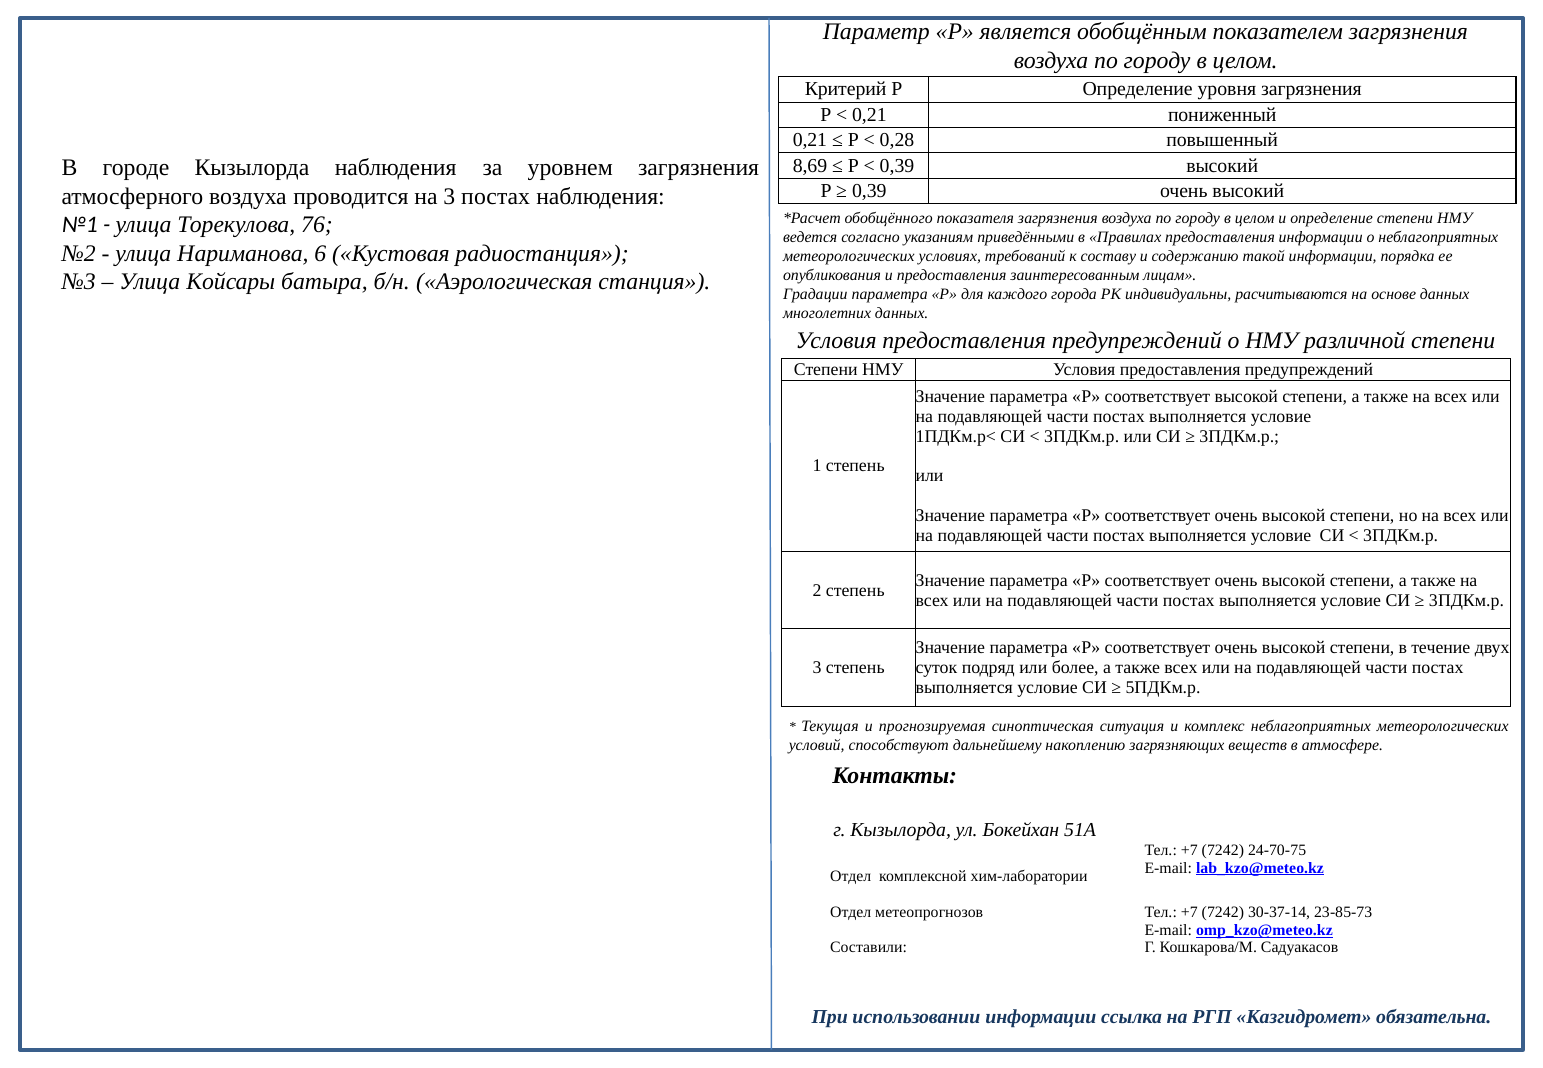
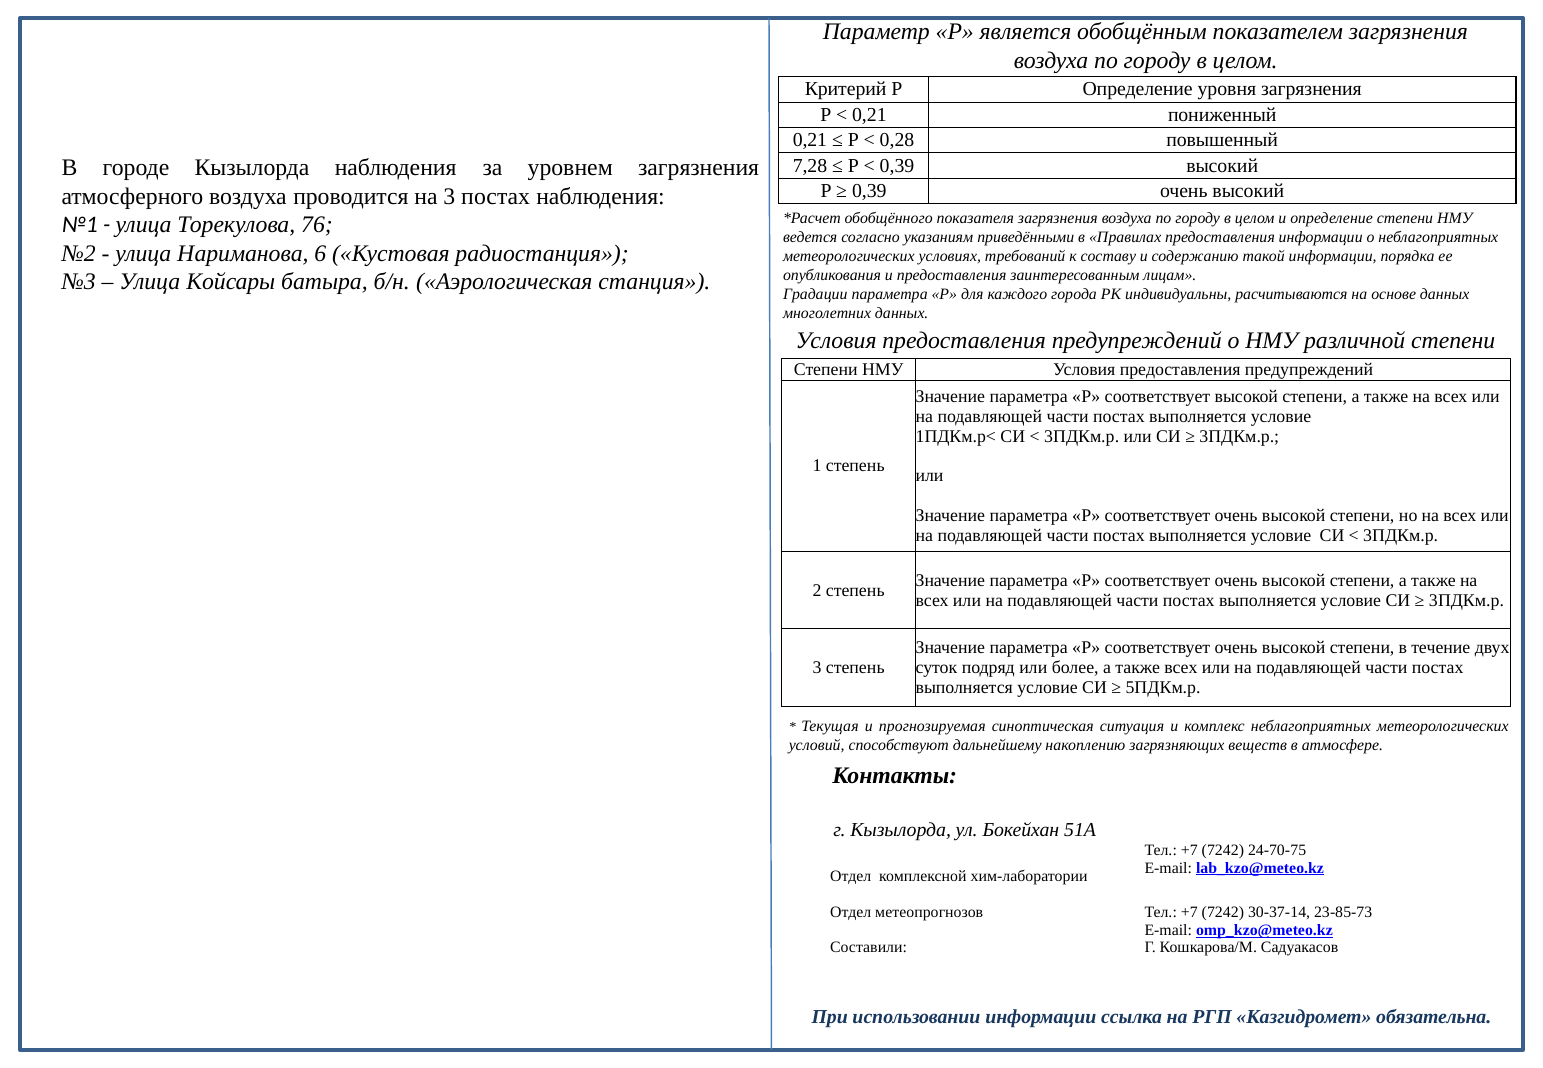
8,69: 8,69 -> 7,28
